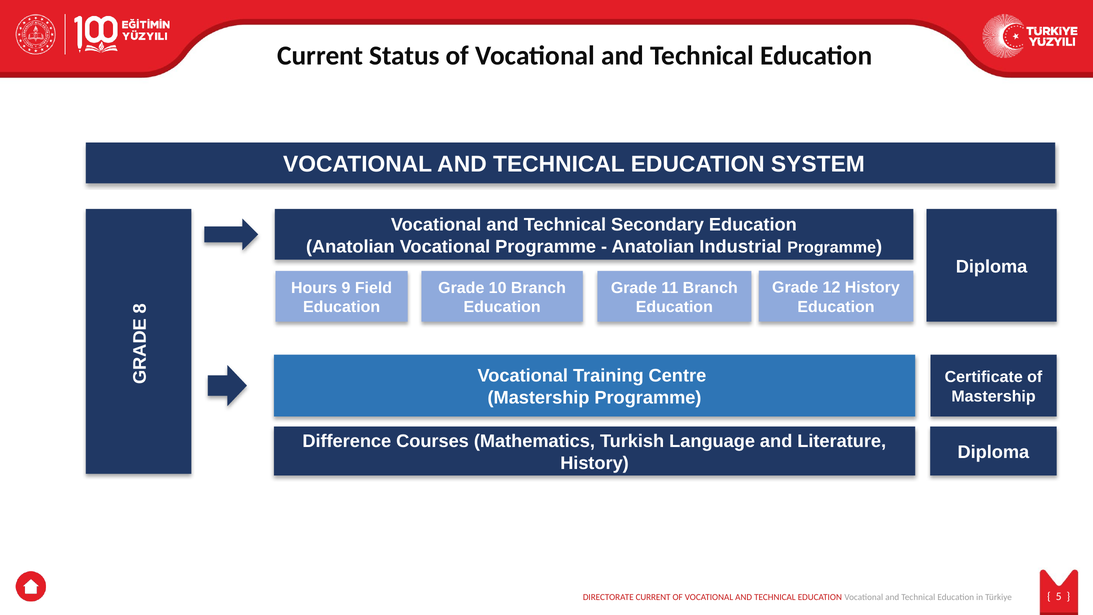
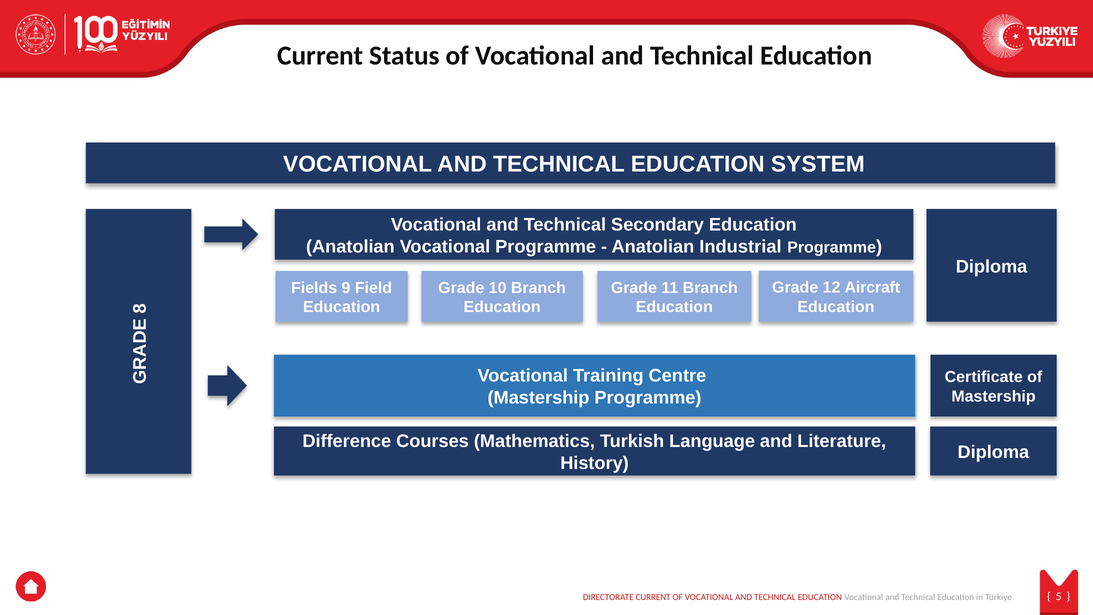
12 History: History -> Aircraft
Hours: Hours -> Fields
